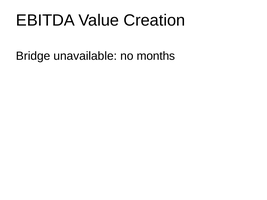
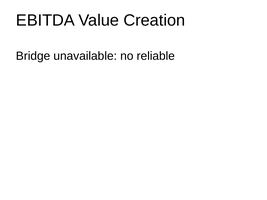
months: months -> reliable
